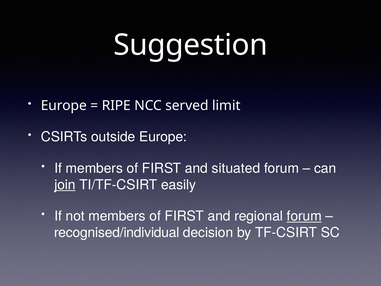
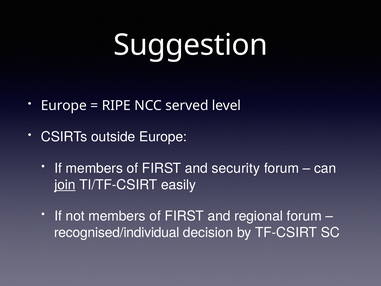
limit: limit -> level
situated: situated -> security
forum at (304, 216) underline: present -> none
